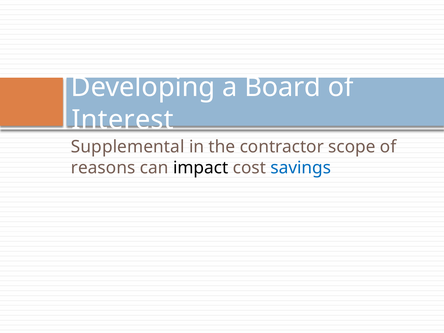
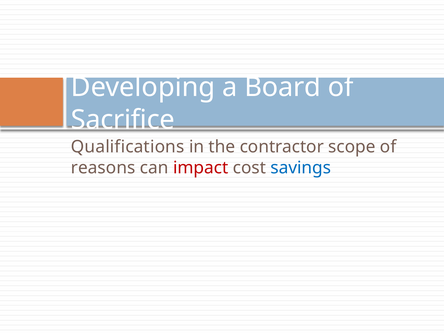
Interest: Interest -> Sacrifice
Supplemental: Supplemental -> Qualifications
impact colour: black -> red
